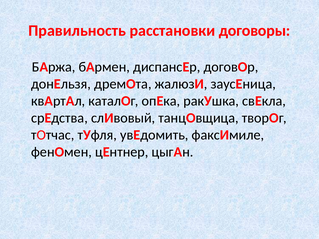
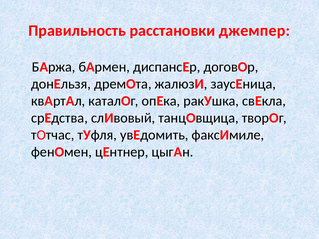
договоры: договоры -> джемпер
